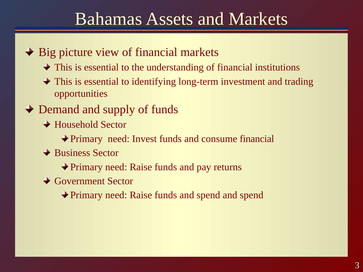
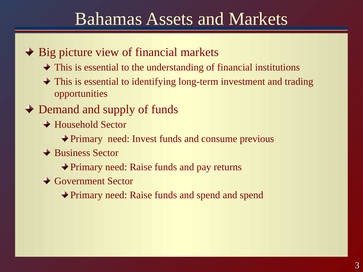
consume financial: financial -> previous
